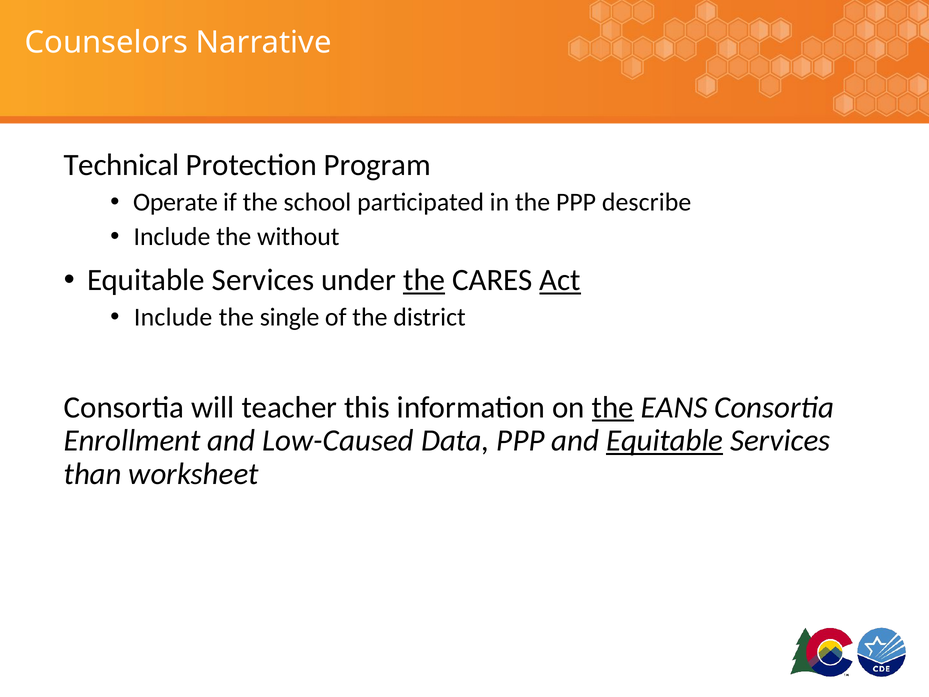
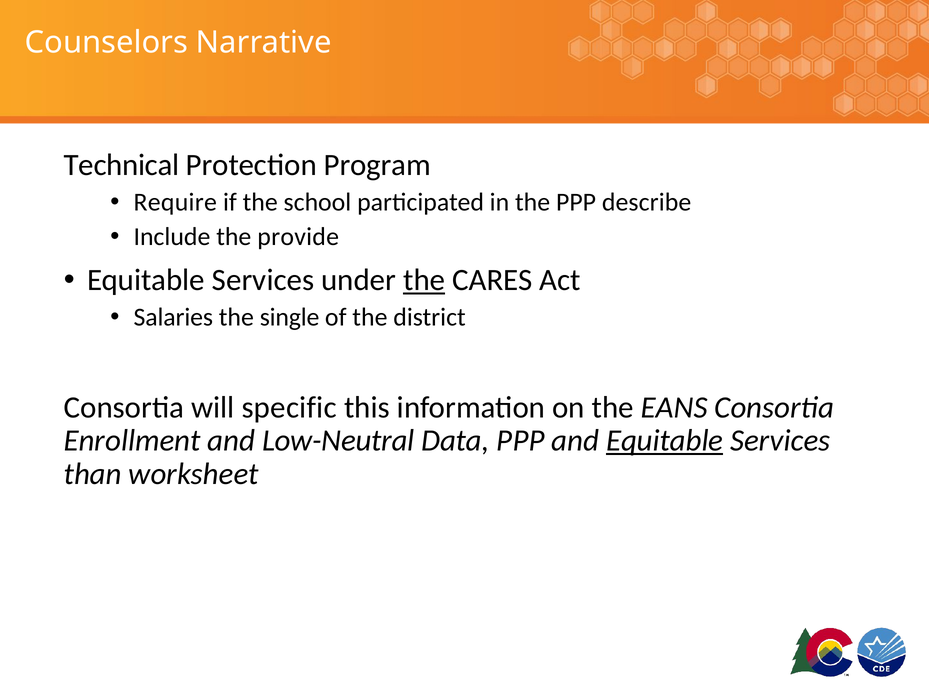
Operate: Operate -> Require
without: without -> provide
Act underline: present -> none
Include at (173, 317): Include -> Salaries
teacher: teacher -> specific
the at (613, 407) underline: present -> none
Low-Caused: Low-Caused -> Low-Neutral
